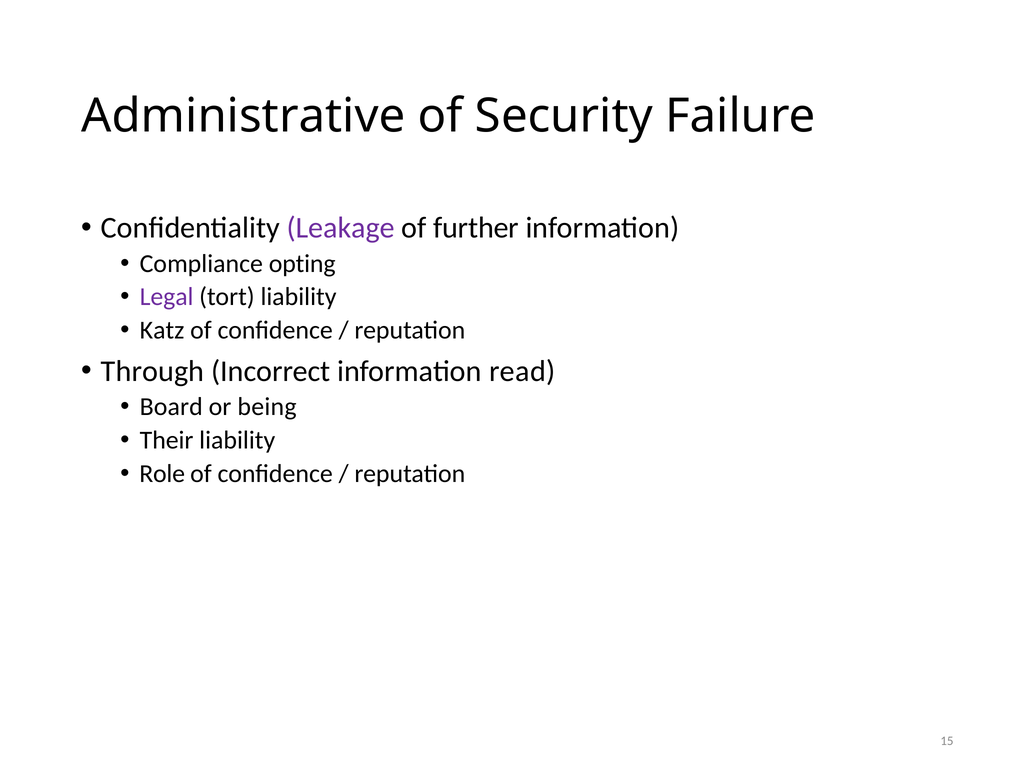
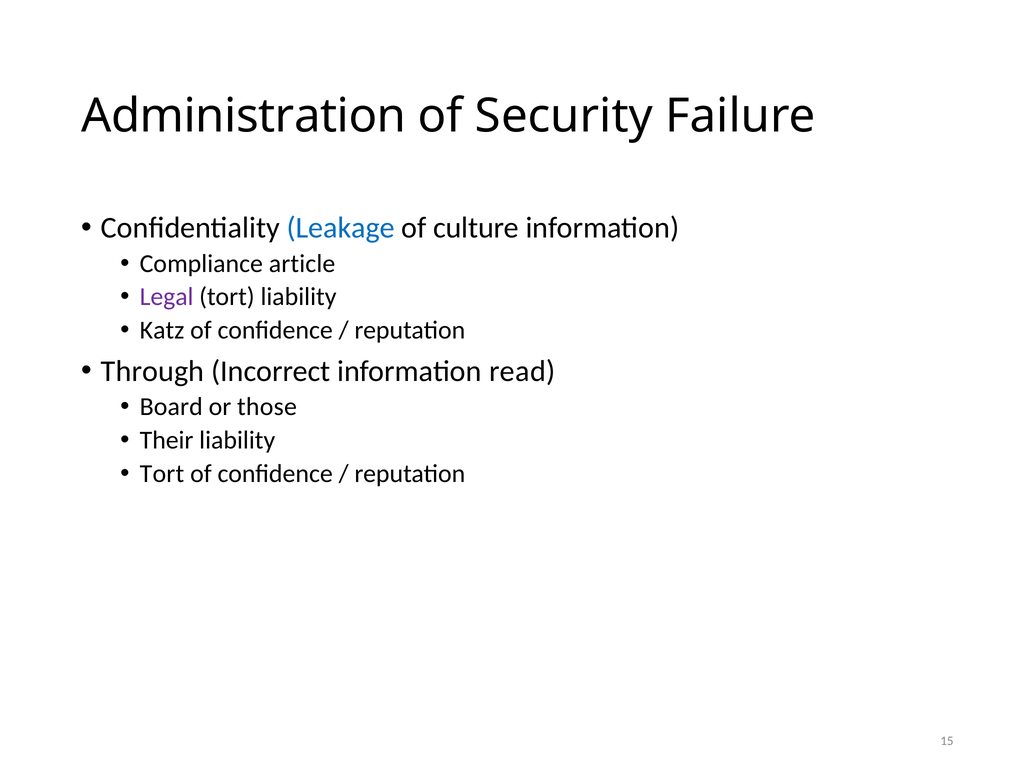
Administrative: Administrative -> Administration
Leakage colour: purple -> blue
further: further -> culture
opting: opting -> article
being: being -> those
Role at (162, 474): Role -> Tort
